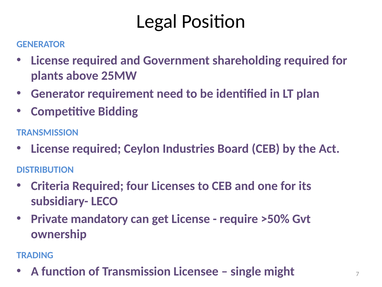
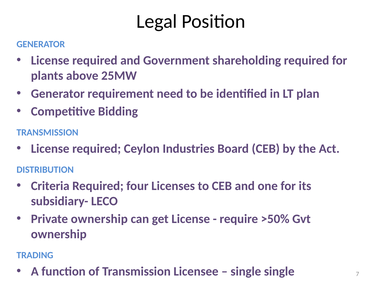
Private mandatory: mandatory -> ownership
single might: might -> single
